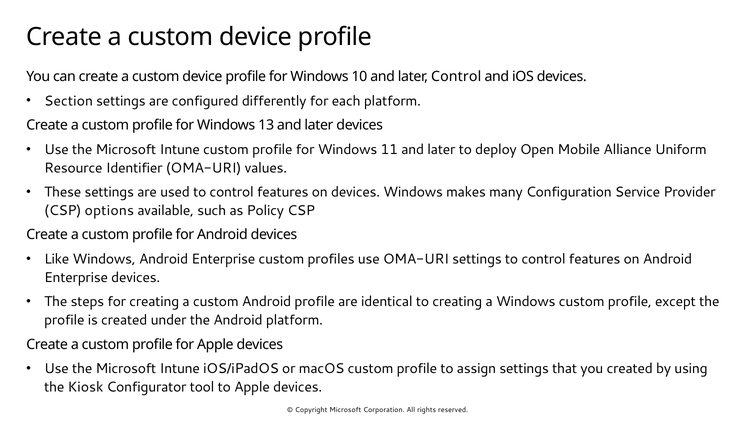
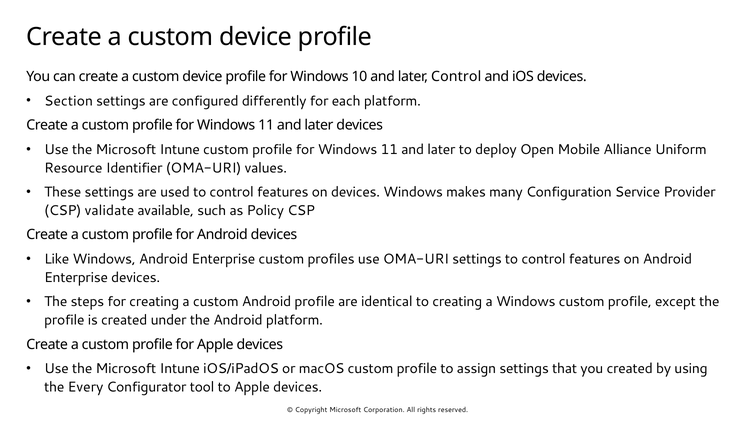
13 at (266, 125): 13 -> 11
options: options -> validate
Kiosk: Kiosk -> Every
